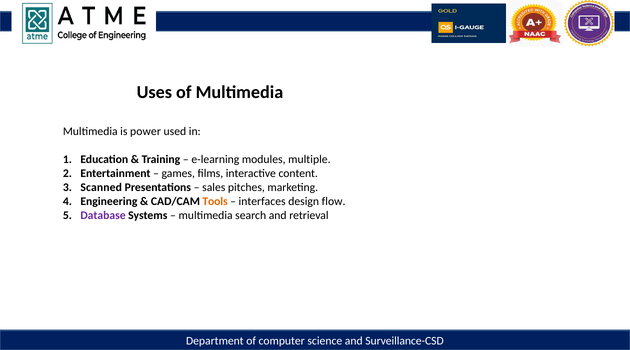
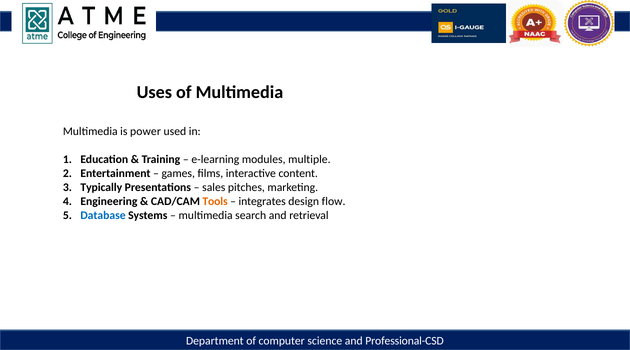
Scanned: Scanned -> Typically
interfaces: interfaces -> integrates
Database colour: purple -> blue
Surveillance-CSD: Surveillance-CSD -> Professional-CSD
